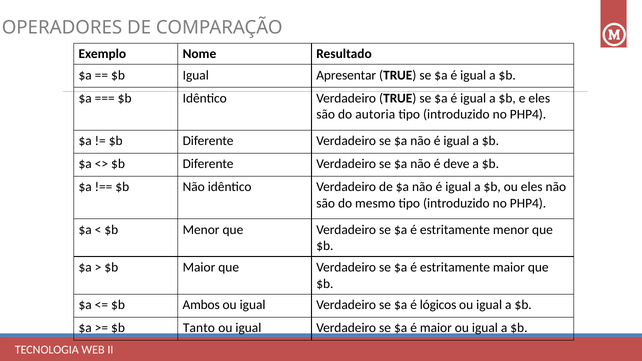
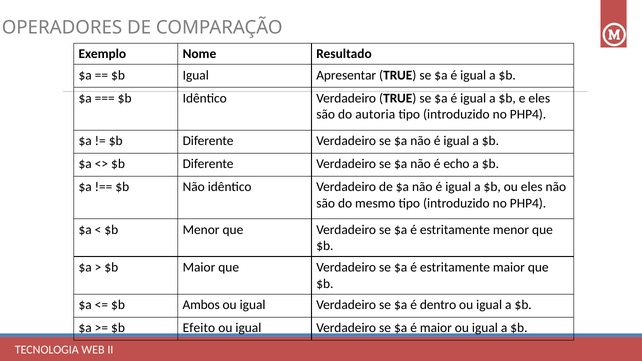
deve: deve -> echo
lógicos: lógicos -> dentro
Tanto: Tanto -> Efeito
